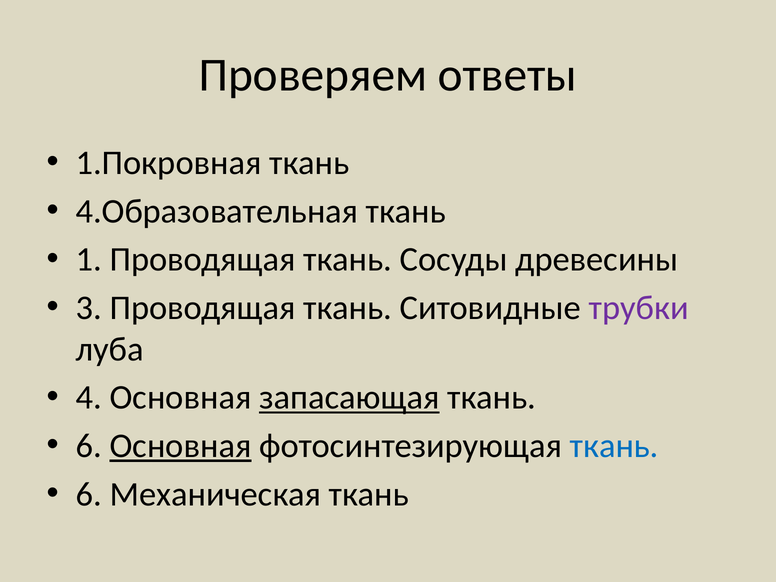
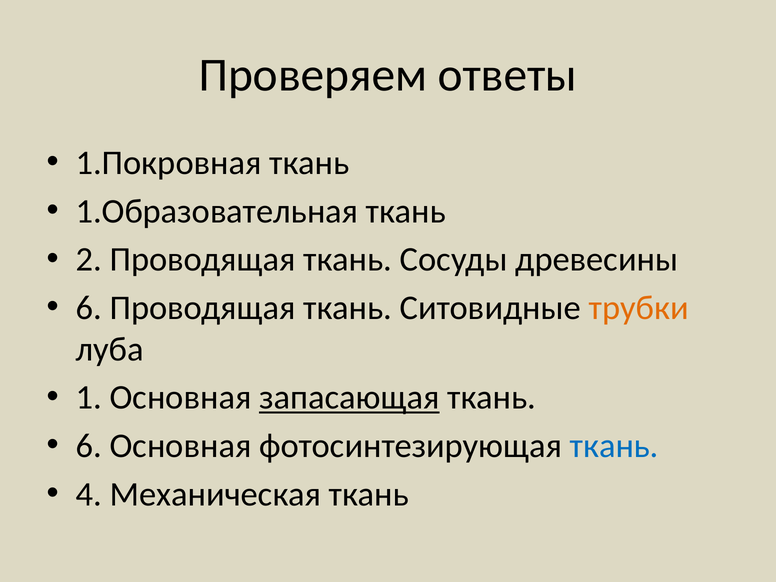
4.Образовательная: 4.Образовательная -> 1.Образовательная
1: 1 -> 2
3 at (89, 308): 3 -> 6
трубки colour: purple -> orange
4: 4 -> 1
Основная at (181, 446) underline: present -> none
6 at (89, 494): 6 -> 4
